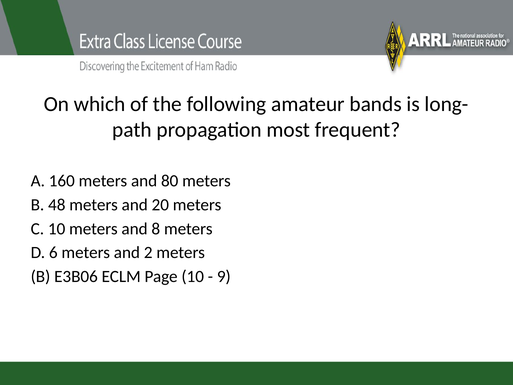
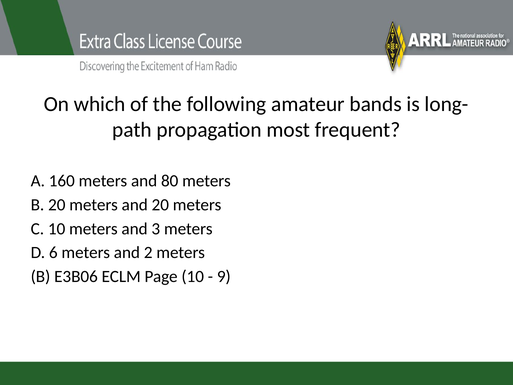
B 48: 48 -> 20
8: 8 -> 3
